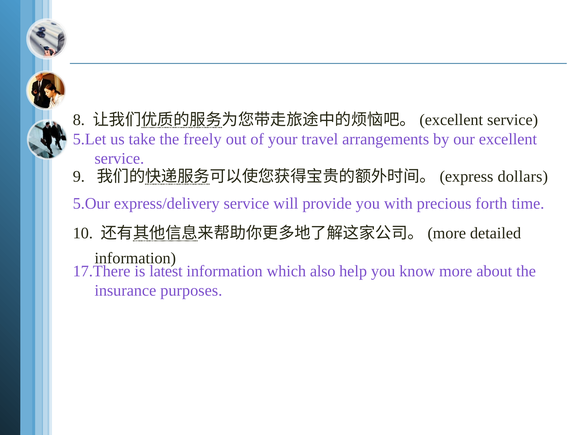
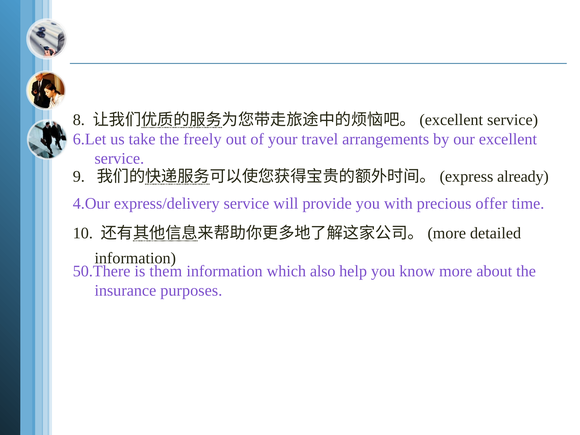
5.Let: 5.Let -> 6.Let
dollars: dollars -> already
5.Our: 5.Our -> 4.Our
forth: forth -> offer
17.There: 17.There -> 50.There
latest: latest -> them
